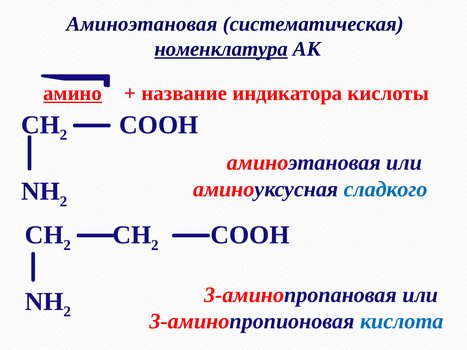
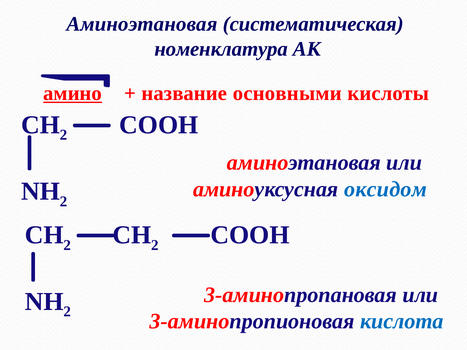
номенклатура underline: present -> none
индикатора: индикатора -> основными
сладкого: сладкого -> оксидом
